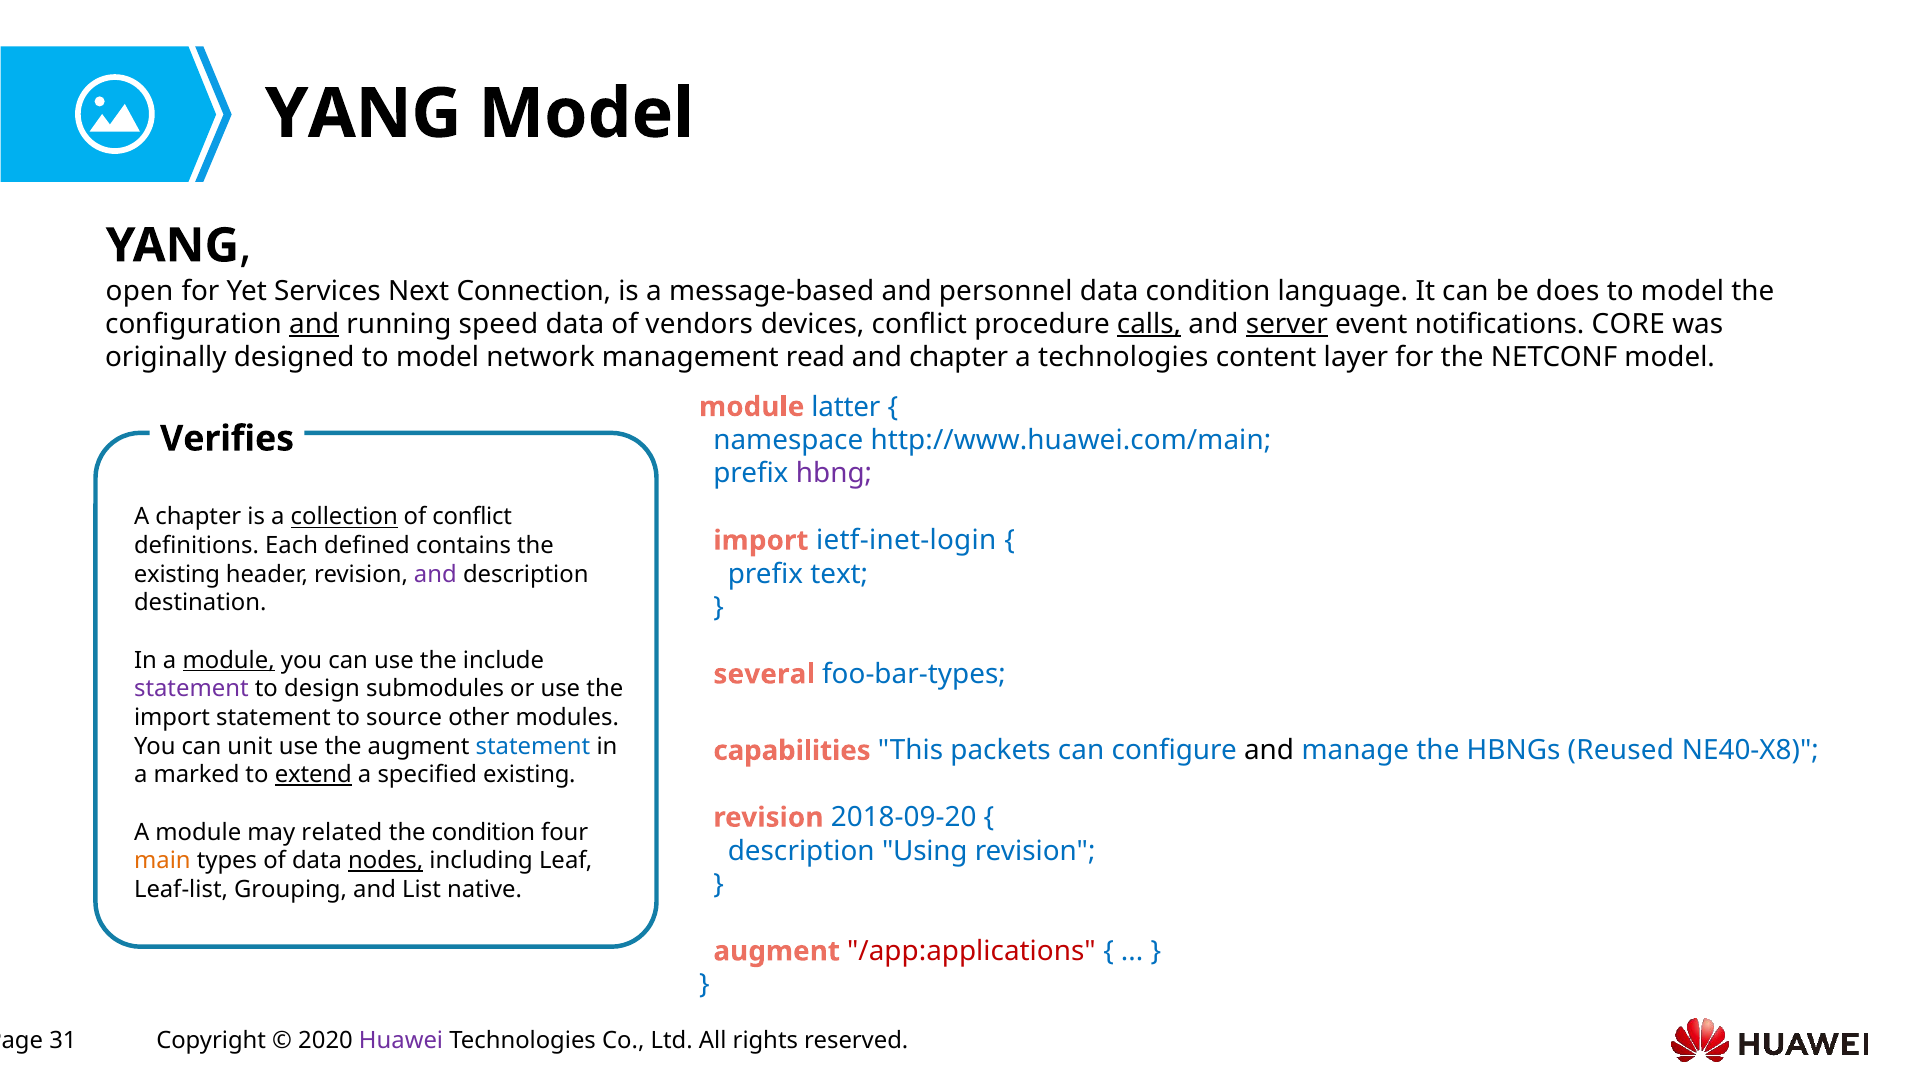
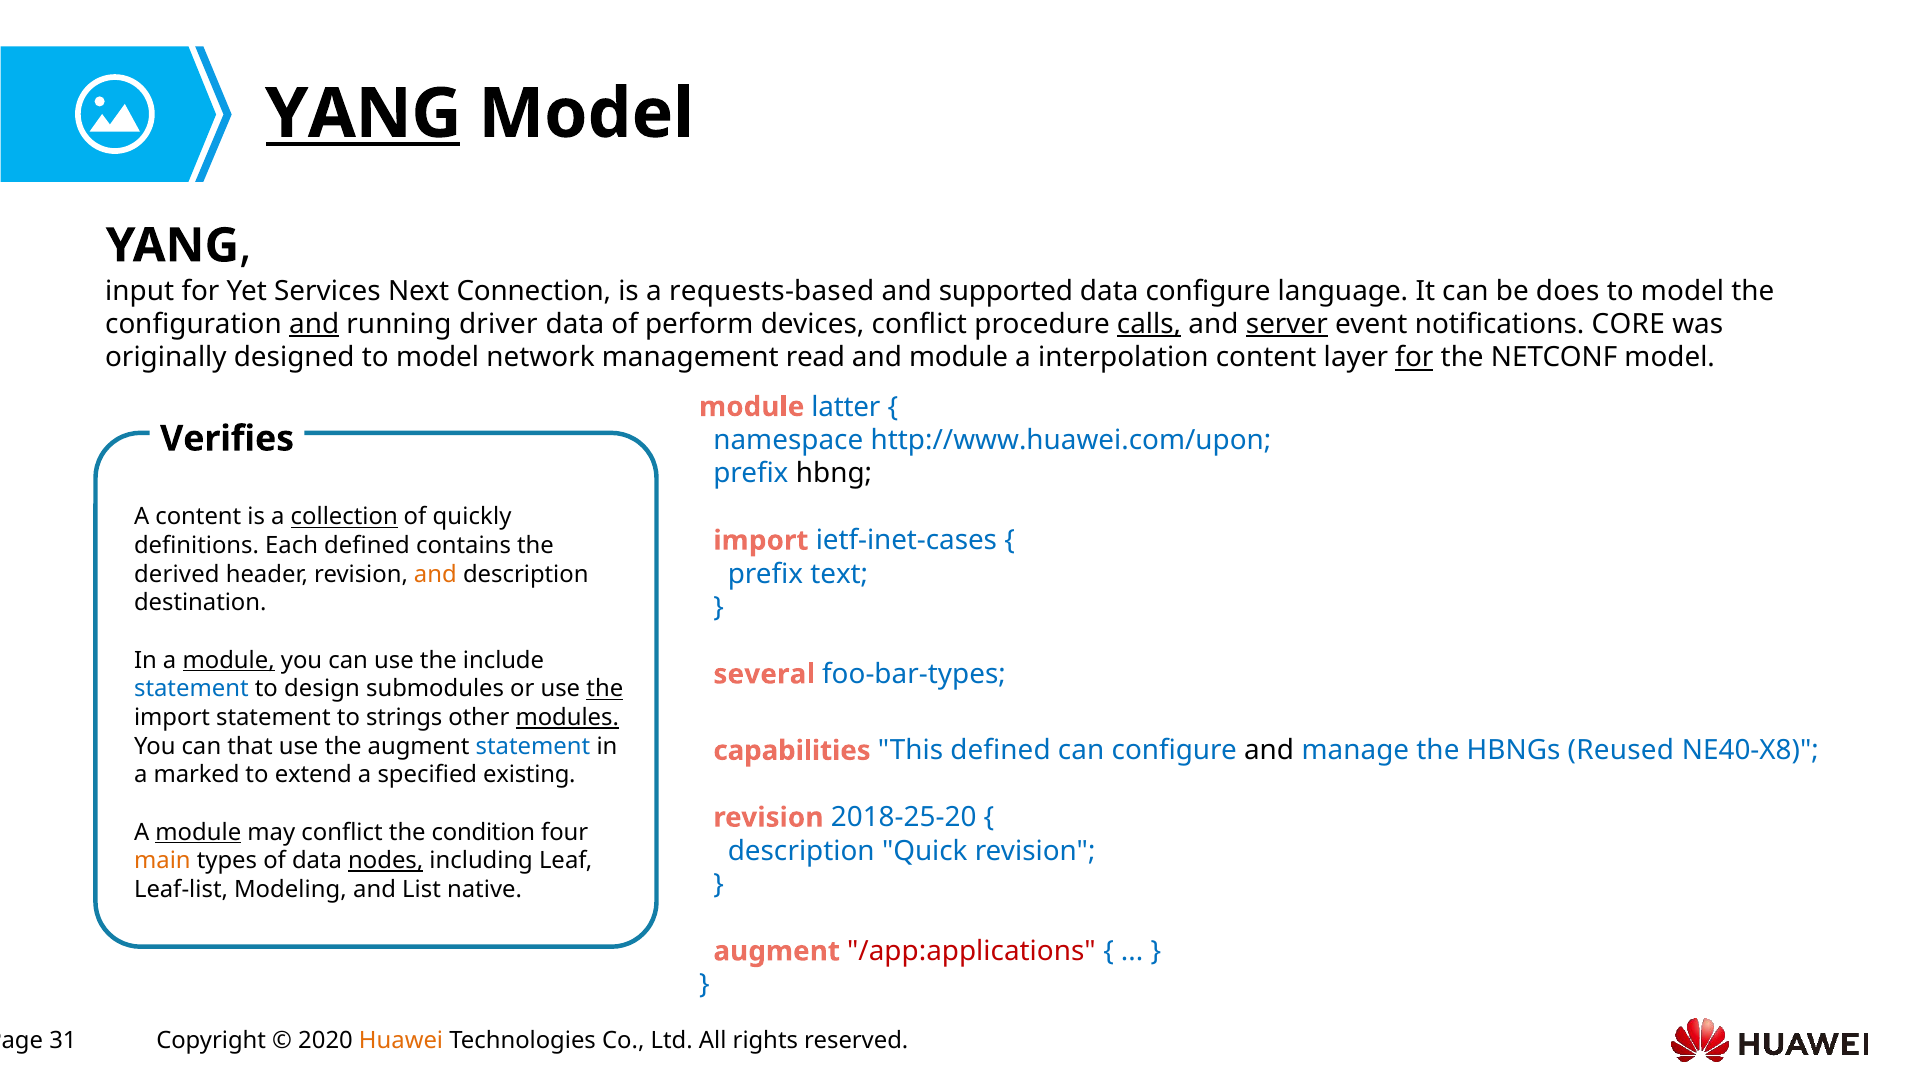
YANG at (363, 114) underline: none -> present
open: open -> input
message-based: message-based -> requests-based
personnel: personnel -> supported
data condition: condition -> configure
speed: speed -> driver
vendors: vendors -> perform
and chapter: chapter -> module
a technologies: technologies -> interpolation
for at (1414, 358) underline: none -> present
http://www.huawei.com/main: http://www.huawei.com/main -> http://www.huawei.com/upon
hbng colour: purple -> black
A chapter: chapter -> content
of conflict: conflict -> quickly
ietf-inet-login: ietf-inet-login -> ietf-inet-cases
existing at (177, 575): existing -> derived
and at (435, 575) colour: purple -> orange
statement at (191, 689) colour: purple -> blue
the at (605, 689) underline: none -> present
source: source -> strings
modules underline: none -> present
unit: unit -> that
This packets: packets -> defined
extend underline: present -> none
2018-09-20: 2018-09-20 -> 2018-25-20
module at (198, 832) underline: none -> present
may related: related -> conflict
Using: Using -> Quick
Grouping: Grouping -> Modeling
Huawei colour: purple -> orange
